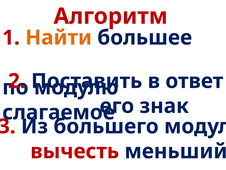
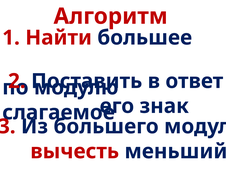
Найти colour: orange -> red
